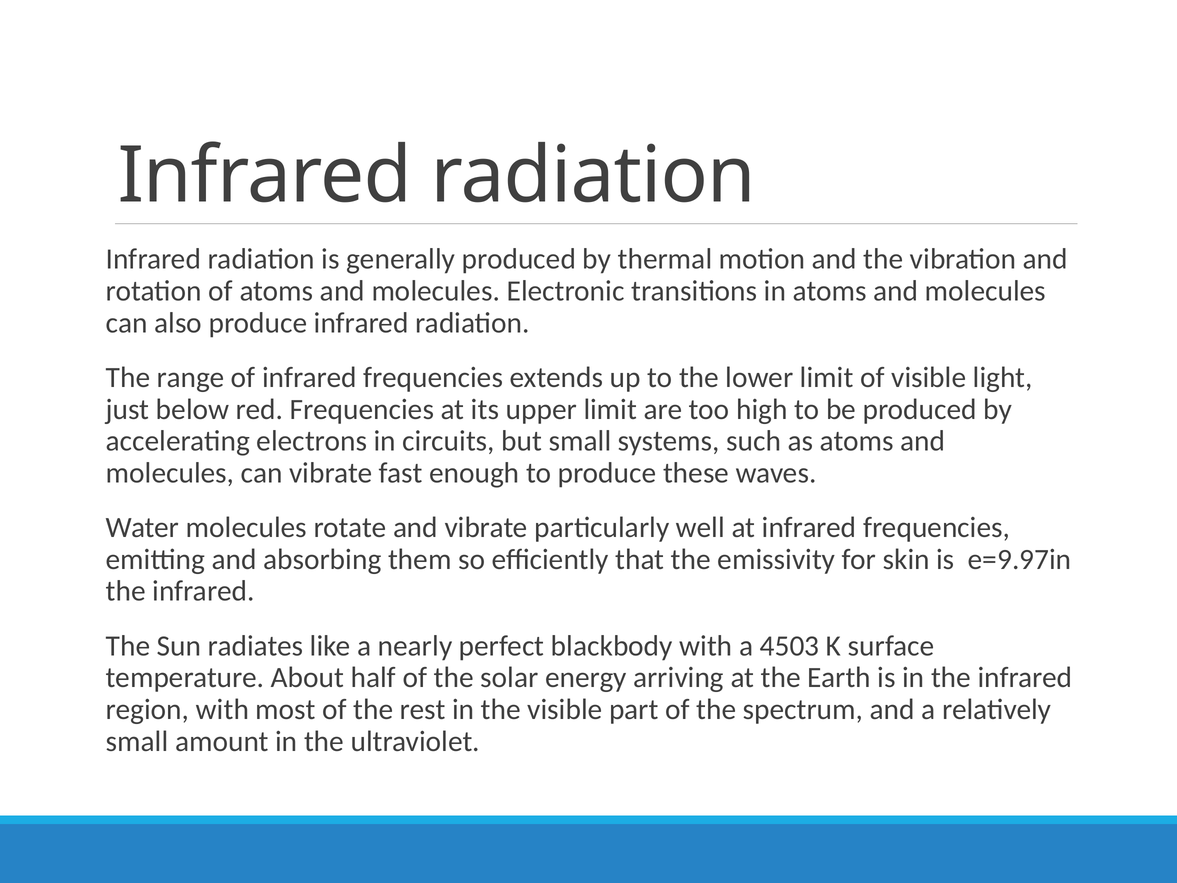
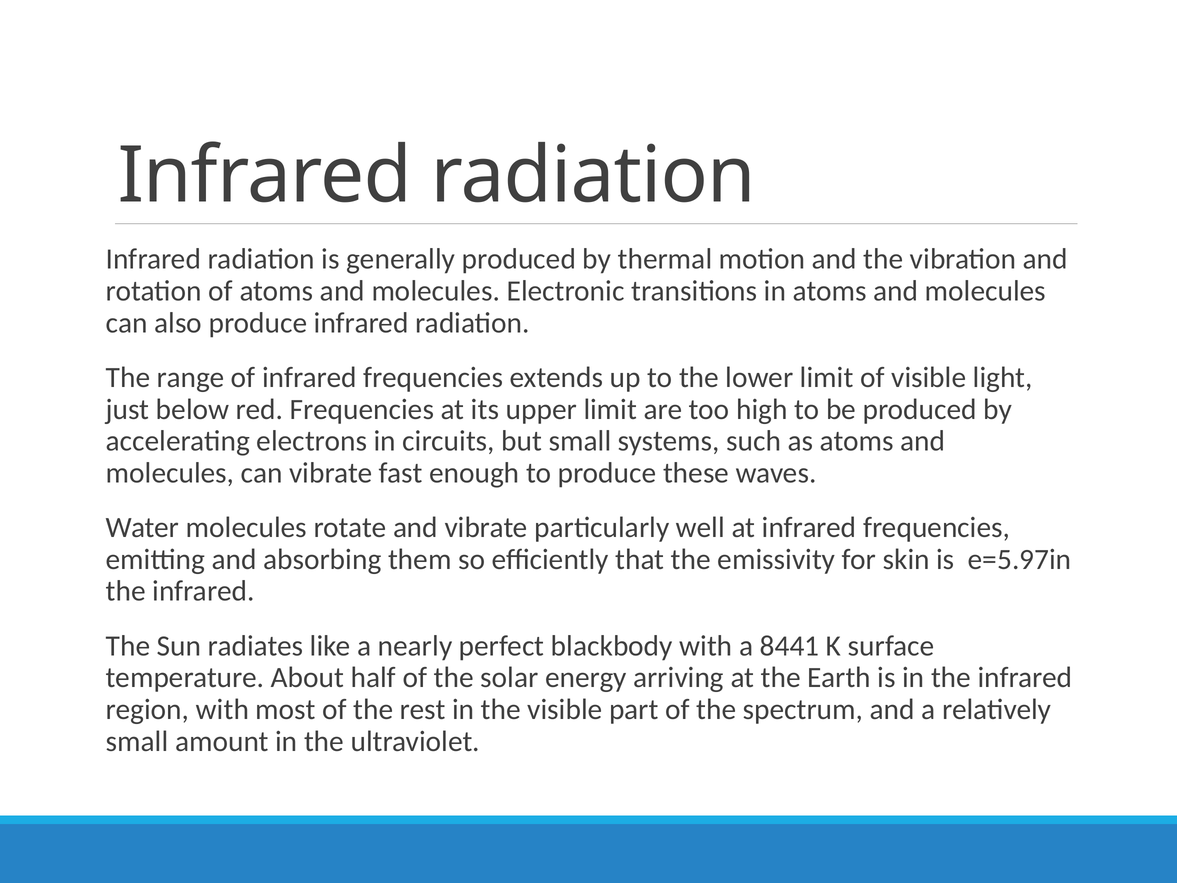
e=9.97in: e=9.97in -> e=5.97in
4503: 4503 -> 8441
